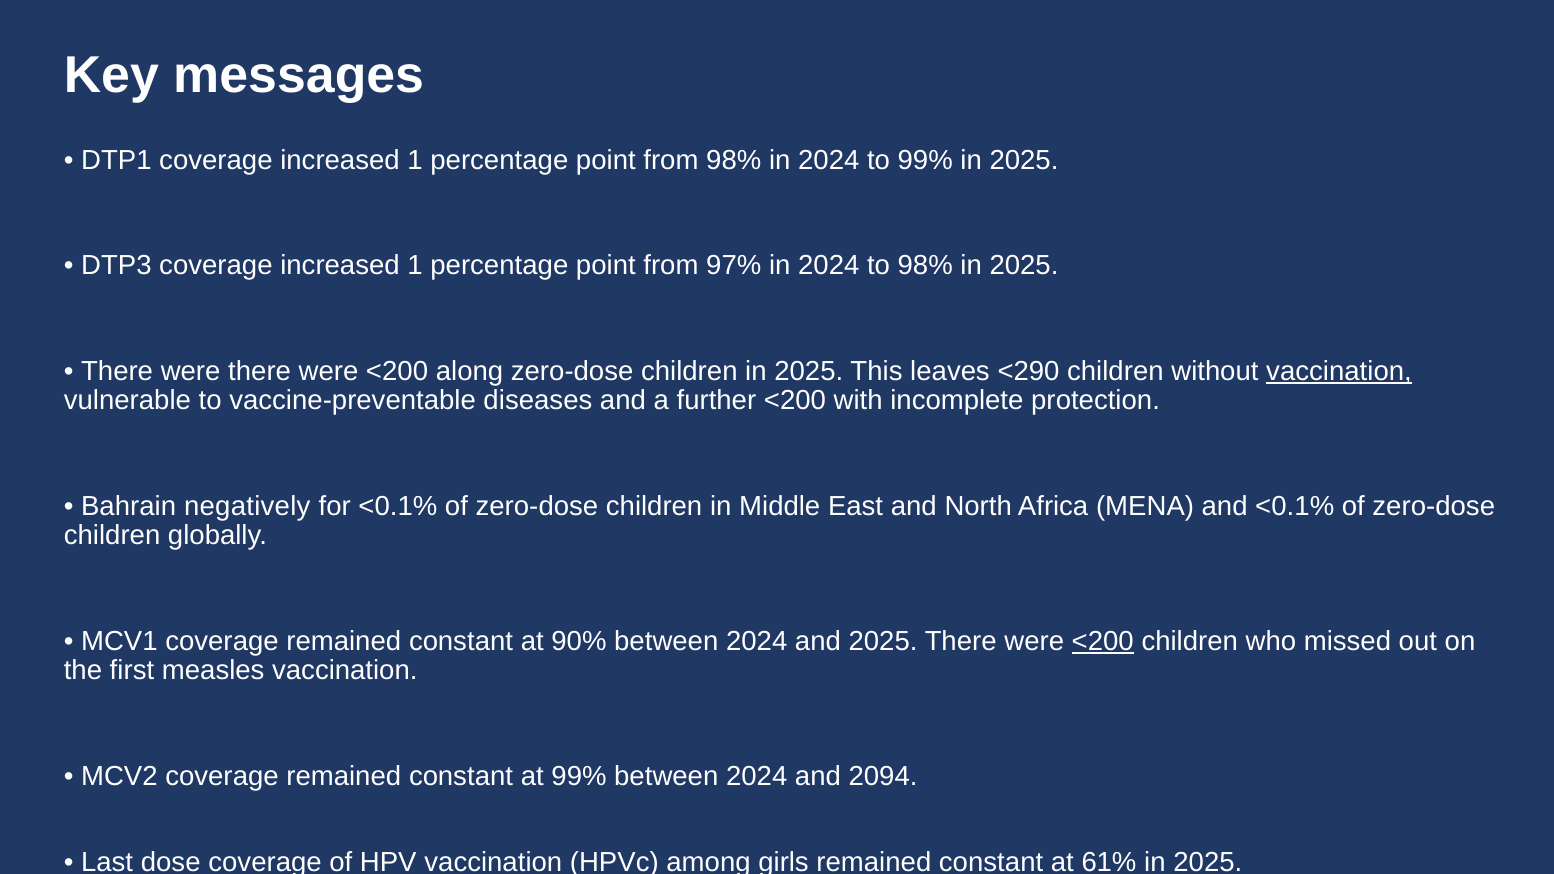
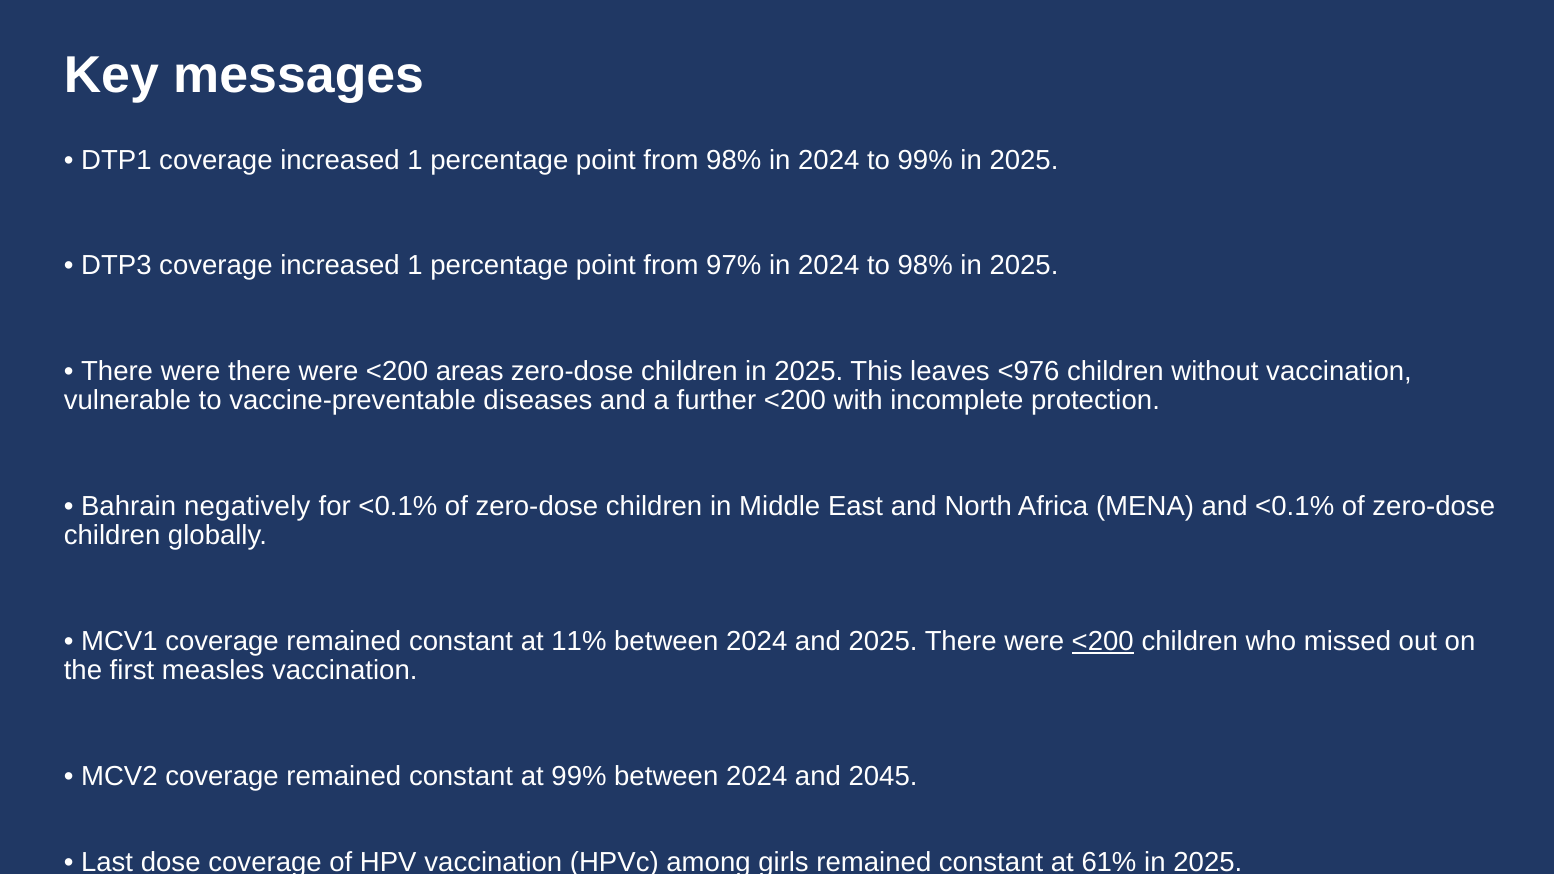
along: along -> areas
<290: <290 -> <976
vaccination at (1339, 371) underline: present -> none
90%: 90% -> 11%
2094: 2094 -> 2045
